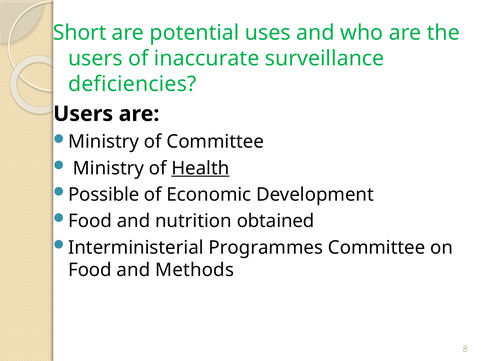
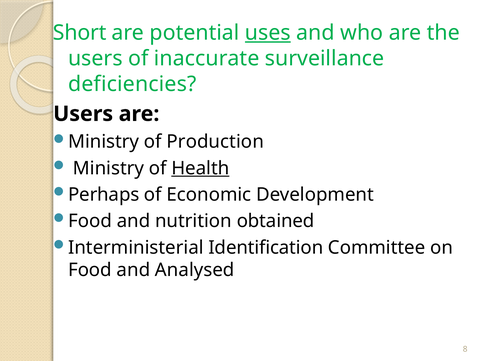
uses underline: none -> present
of Committee: Committee -> Production
Possible: Possible -> Perhaps
Programmes: Programmes -> Identification
Methods: Methods -> Analysed
